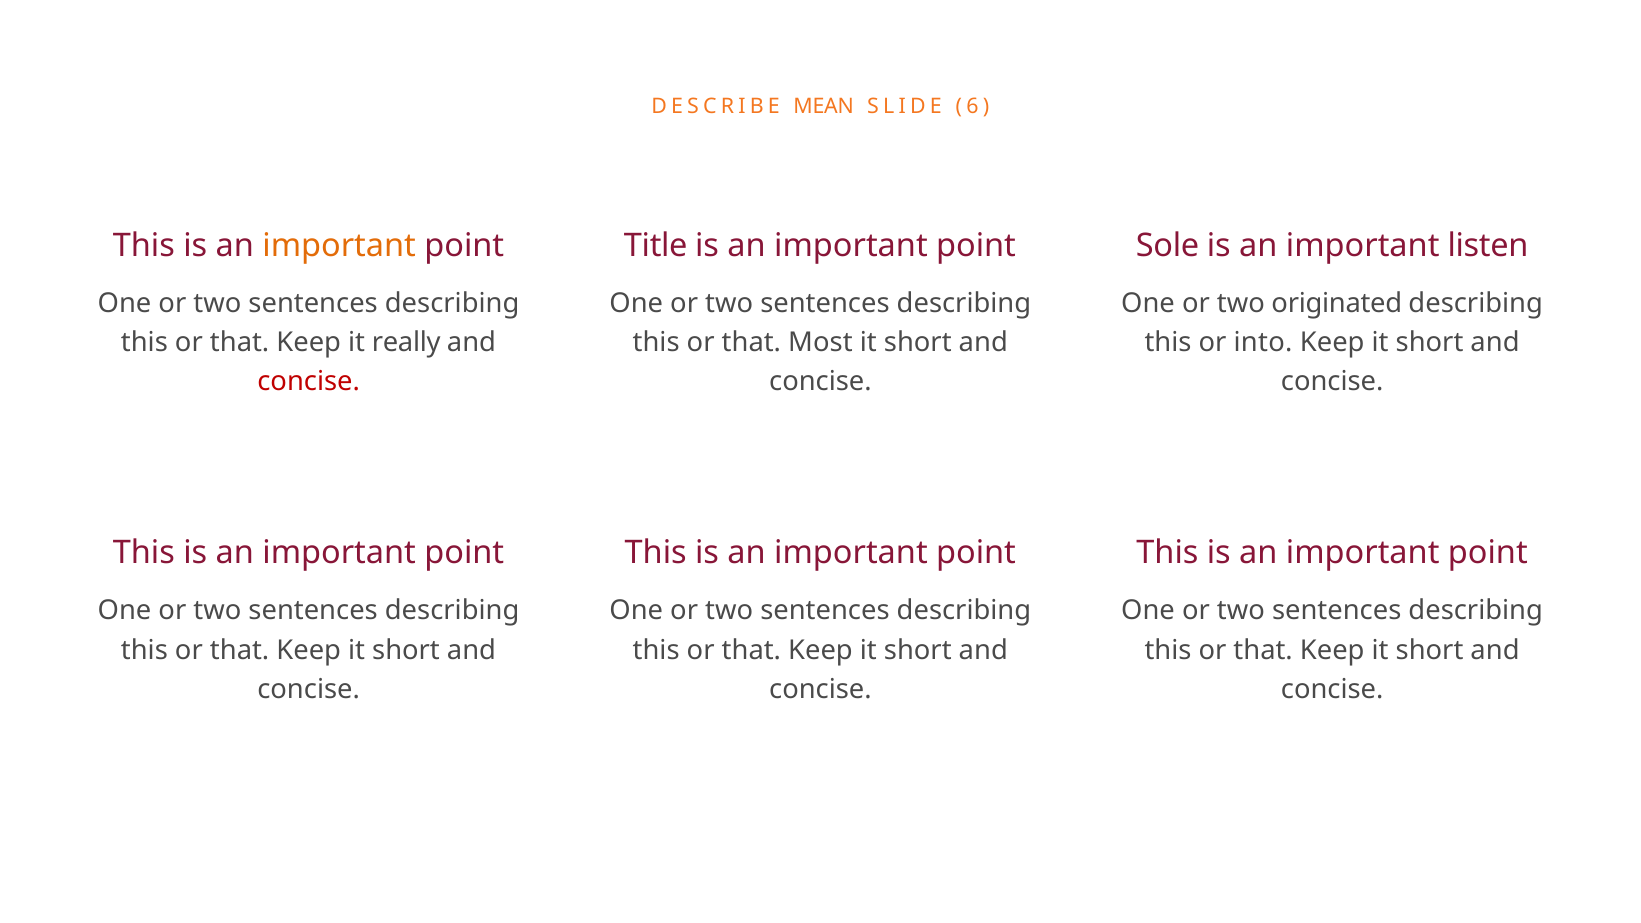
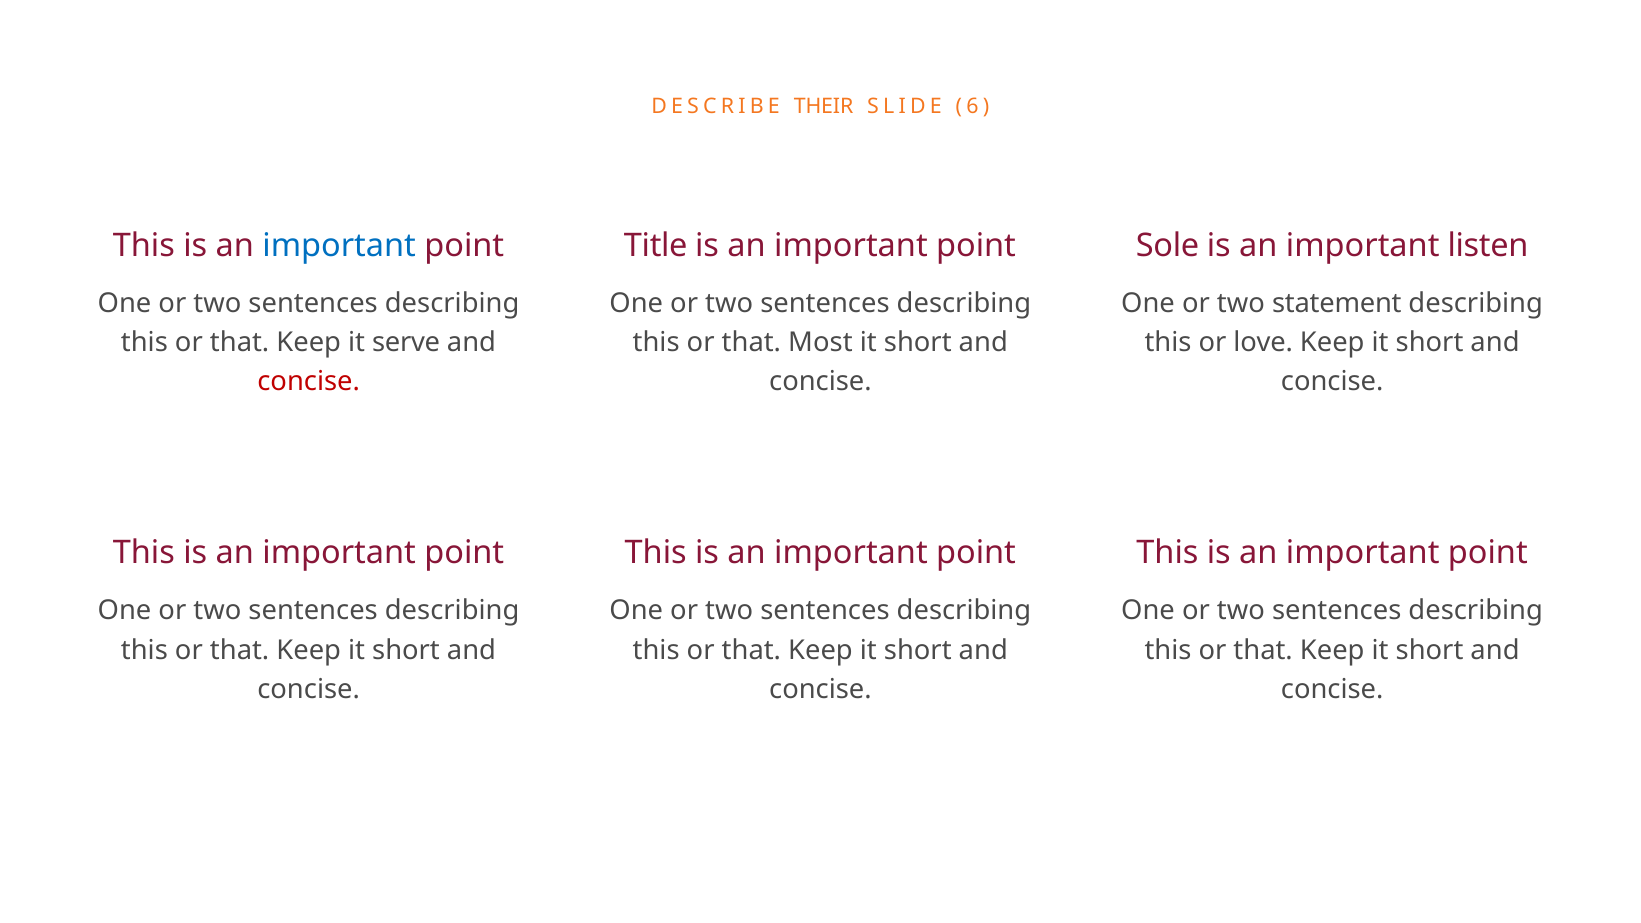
MEAN: MEAN -> THEIR
important at (339, 245) colour: orange -> blue
originated: originated -> statement
really: really -> serve
into: into -> love
